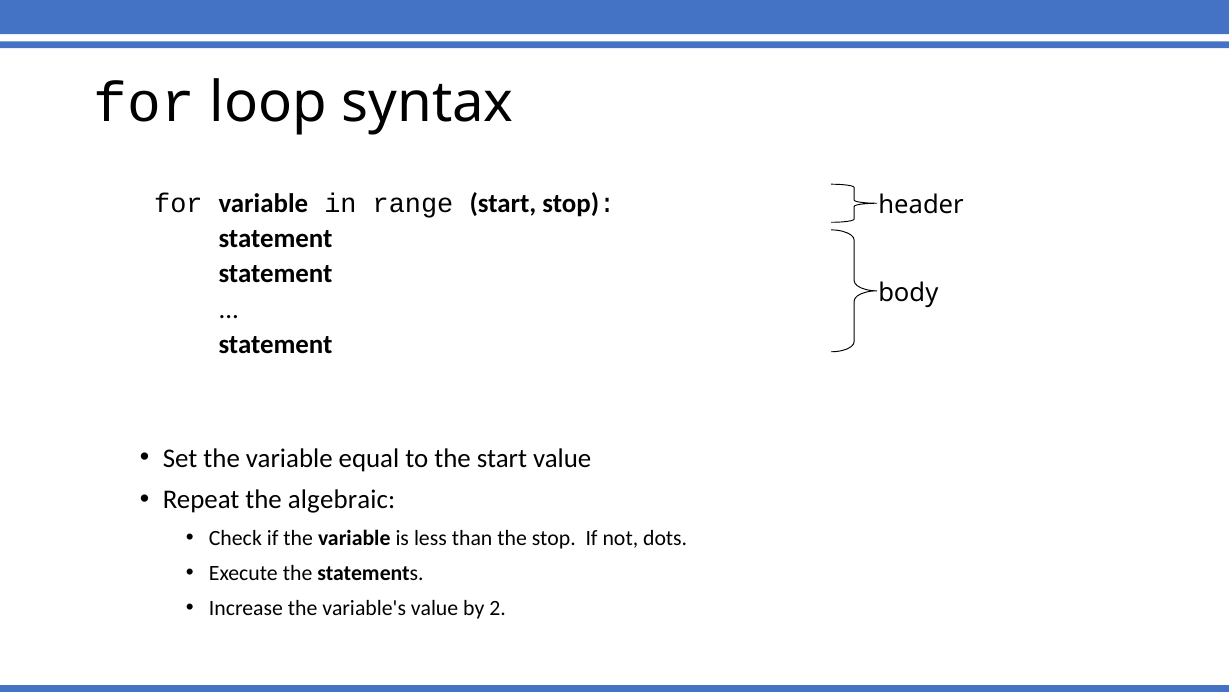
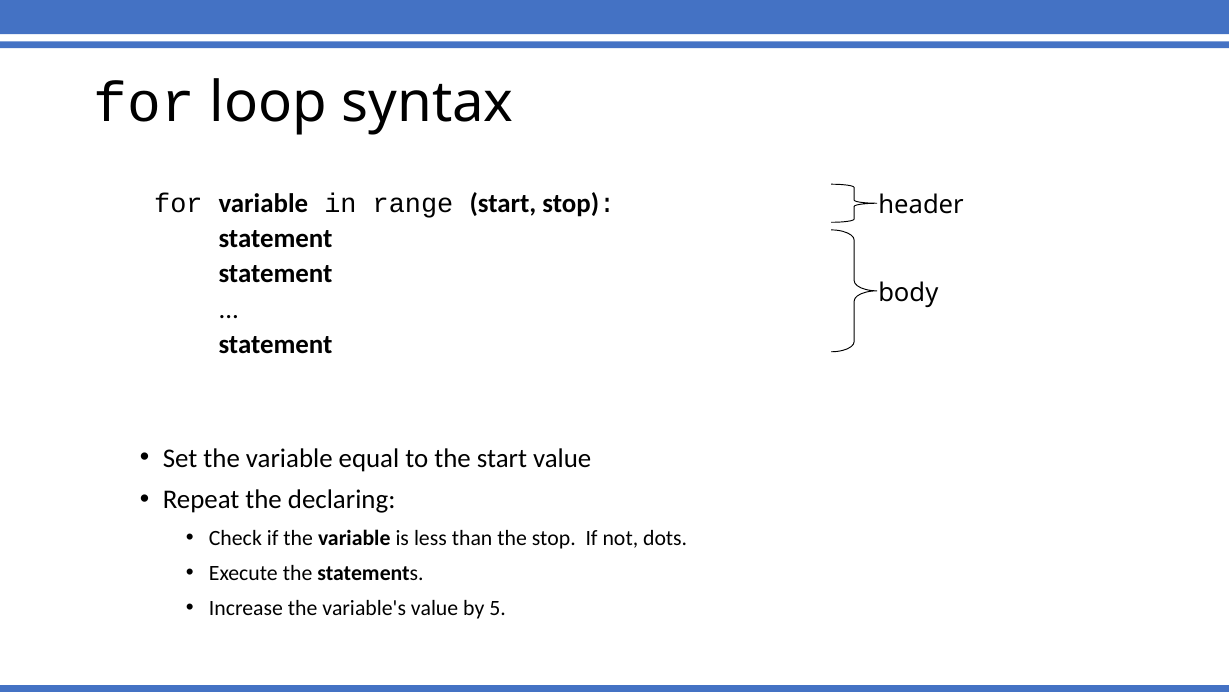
algebraic: algebraic -> declaring
2: 2 -> 5
